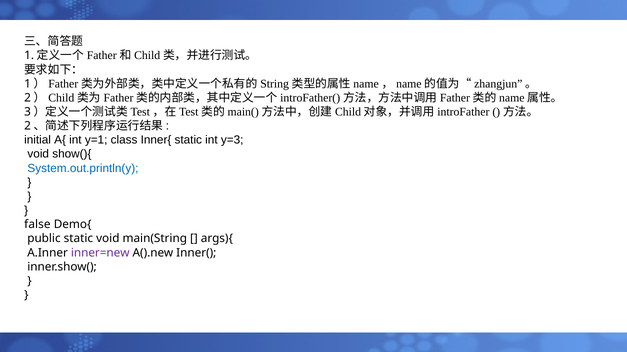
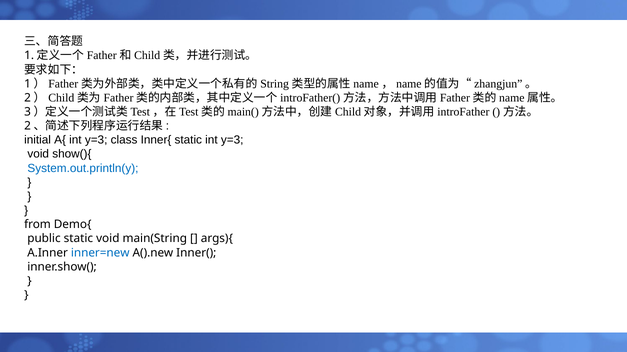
A{ int y=1: y=1 -> y=3
false: false -> from
inner=new colour: purple -> blue
